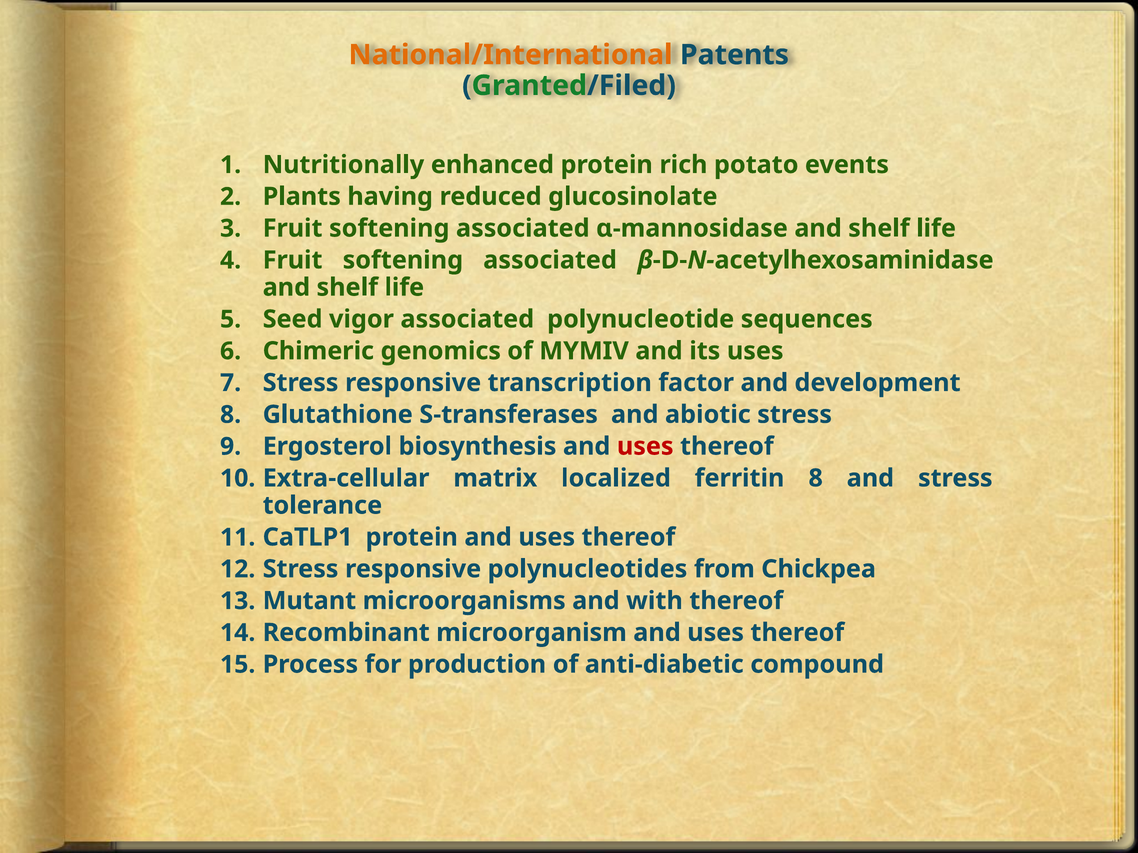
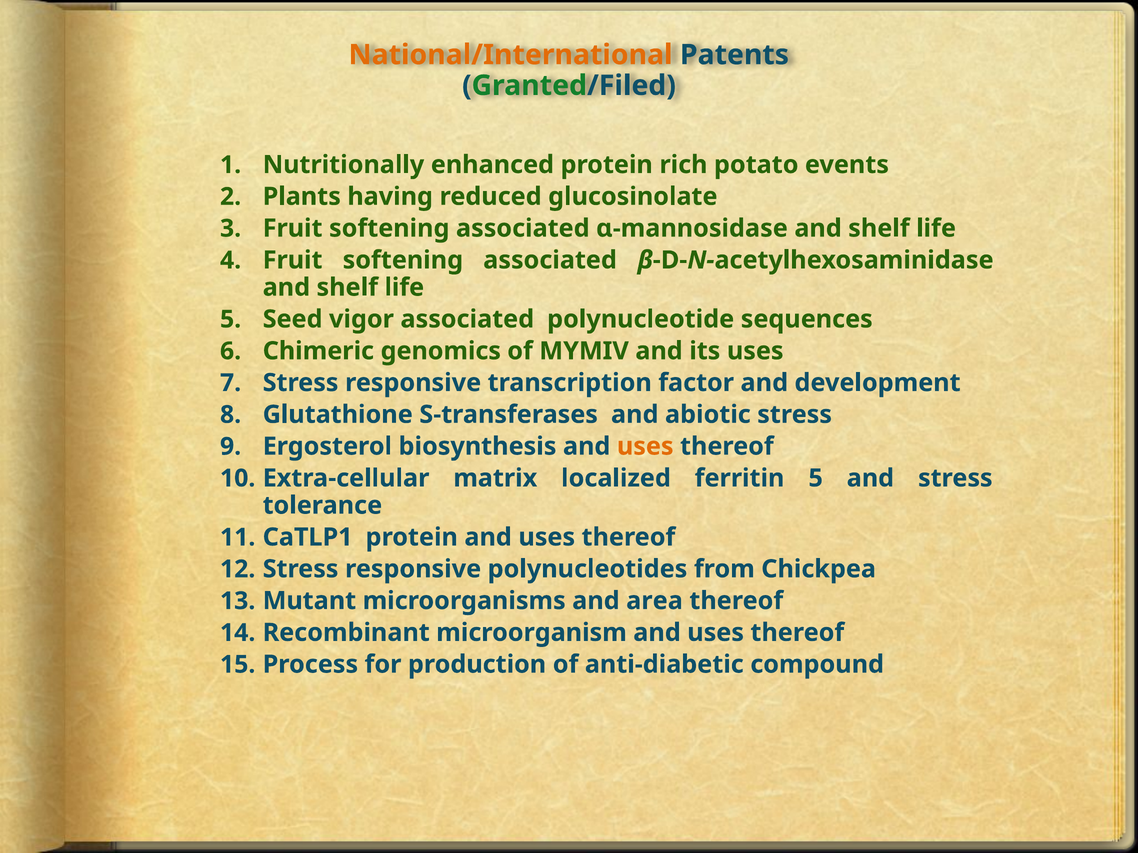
uses at (645, 447) colour: red -> orange
ferritin 8: 8 -> 5
with: with -> area
